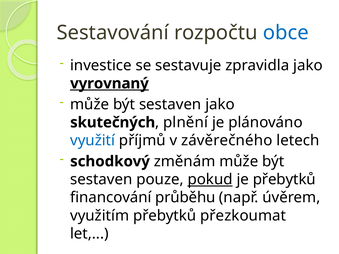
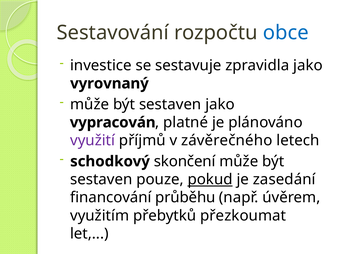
vyrovnaný underline: present -> none
skutečných: skutečných -> vypracován
plnění: plnění -> platné
využití colour: blue -> purple
změnám: změnám -> skončení
je přebytků: přebytků -> zasedání
